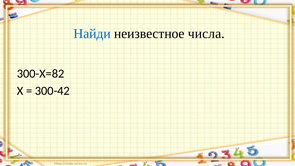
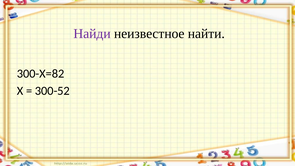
Найди colour: blue -> purple
числа: числа -> найти
300-42: 300-42 -> 300-52
